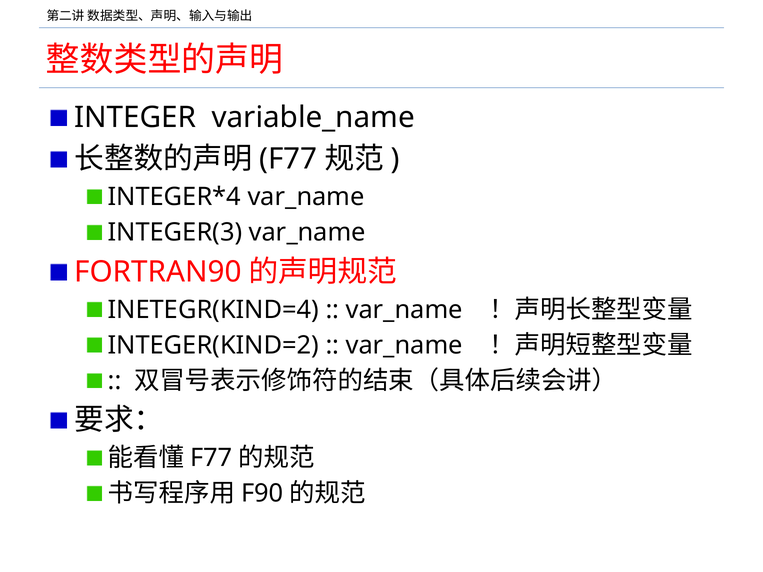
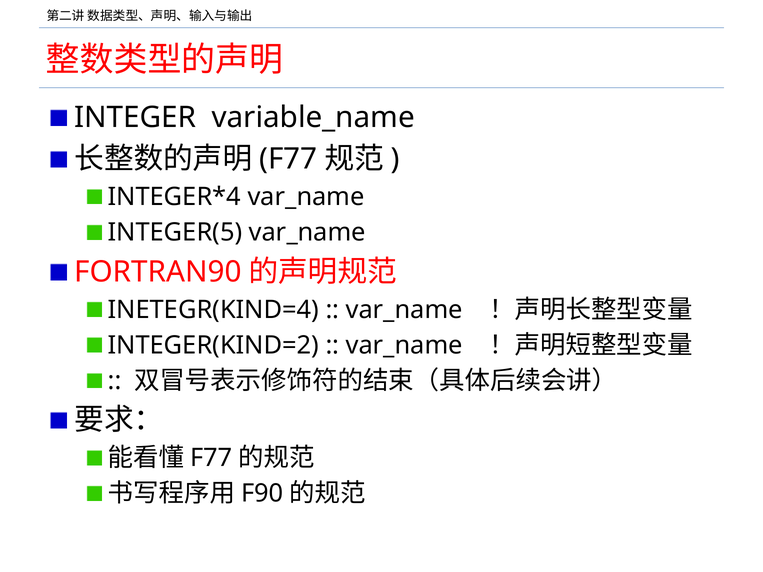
INTEGER(3: INTEGER(3 -> INTEGER(5
